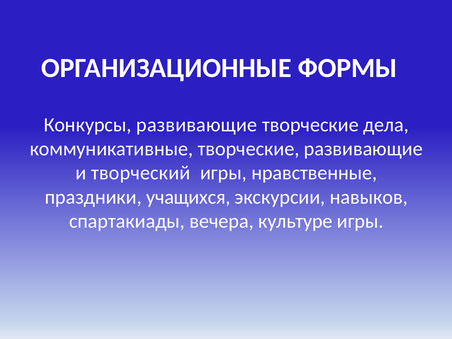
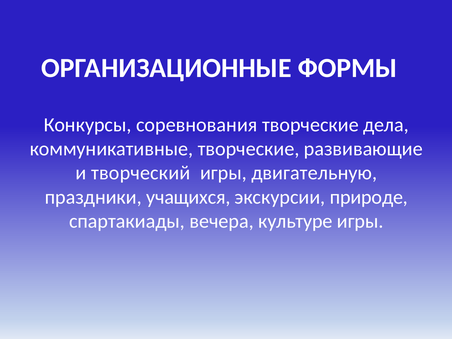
Конкурсы развивающие: развивающие -> соревнования
нравственные: нравственные -> двигательную
навыков: навыков -> природе
